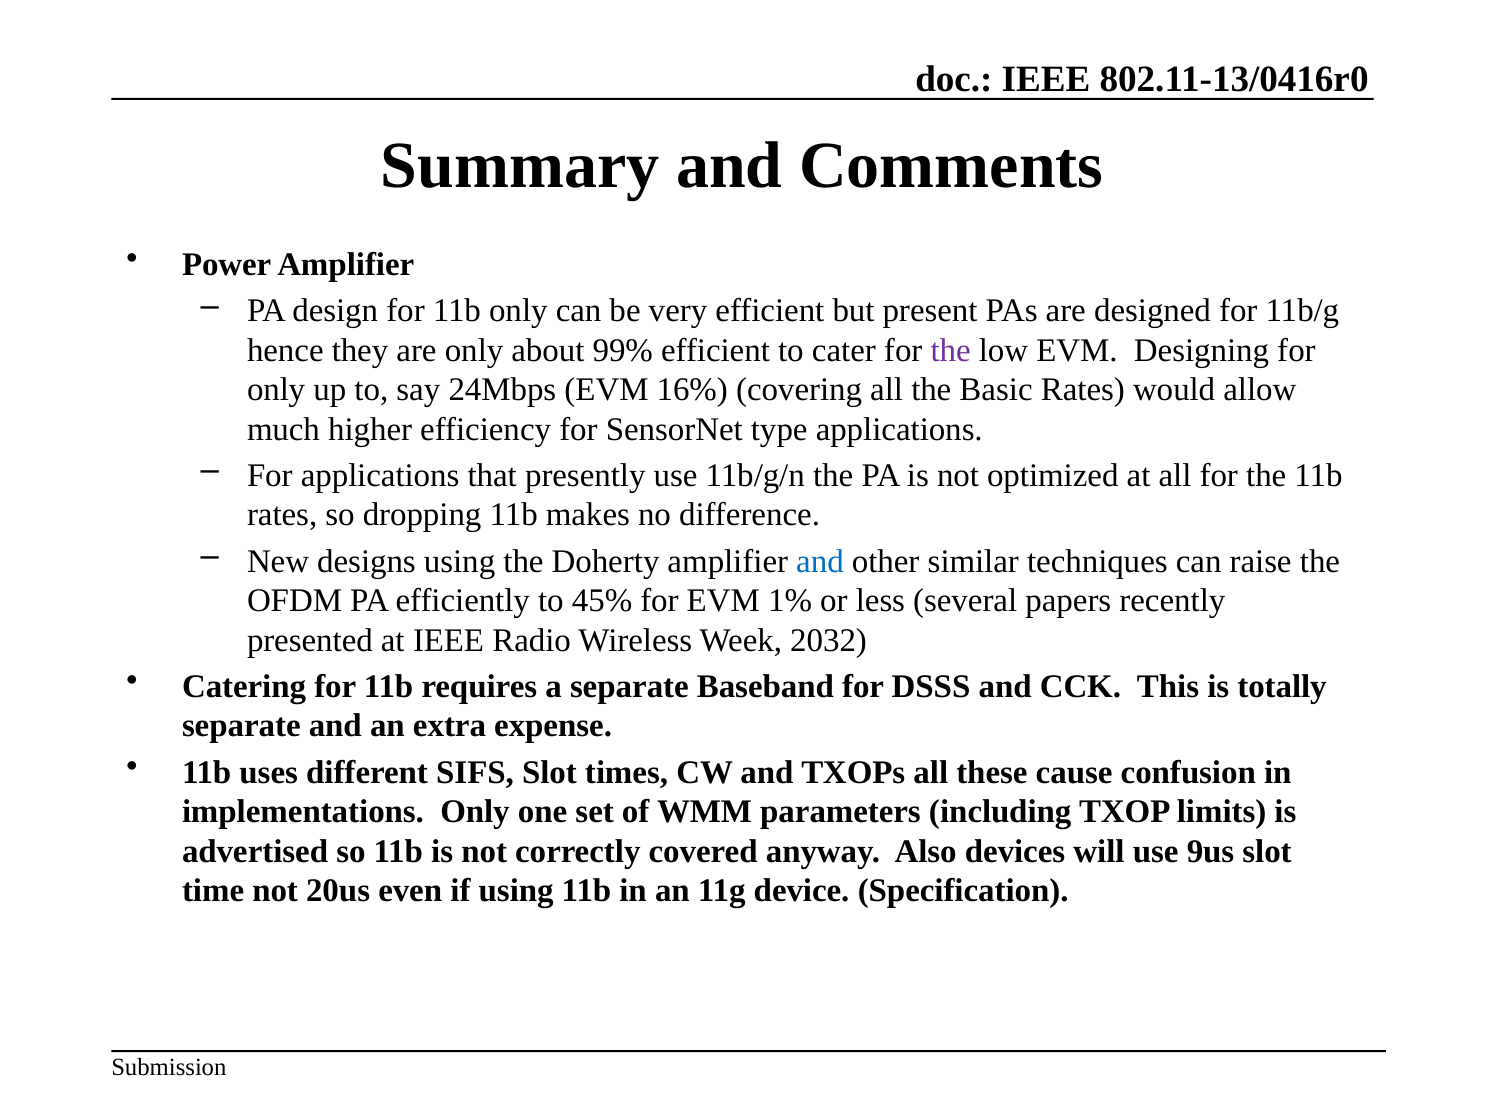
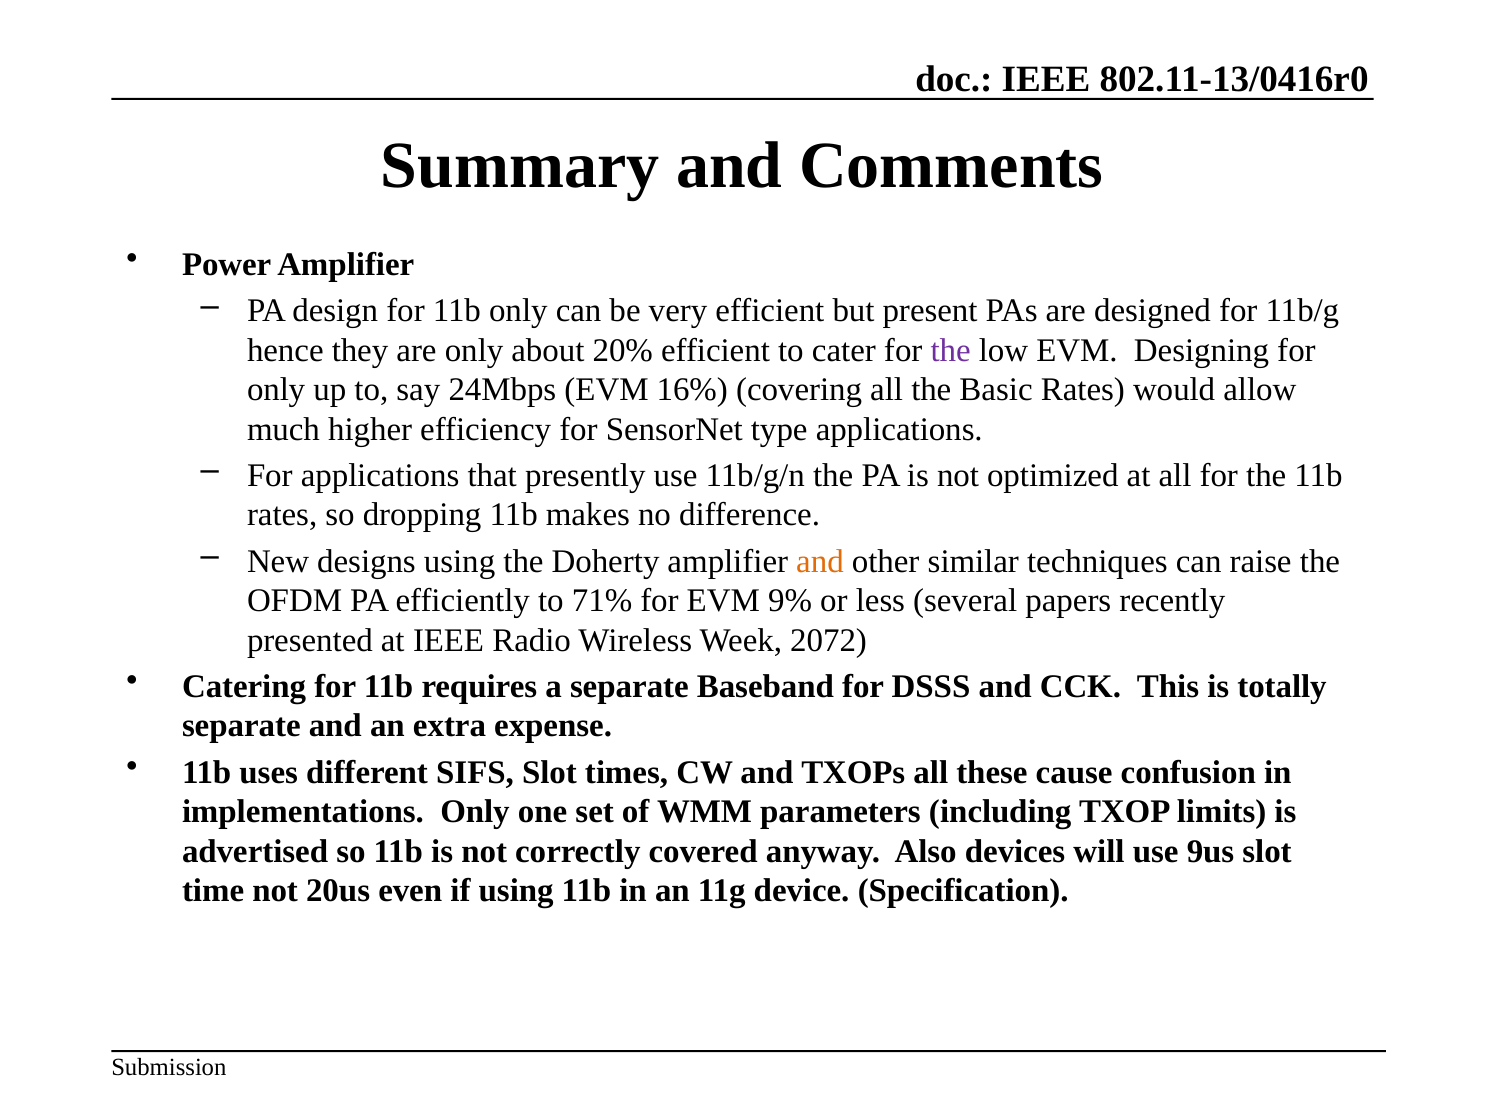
99%: 99% -> 20%
and at (820, 562) colour: blue -> orange
45%: 45% -> 71%
1%: 1% -> 9%
2032: 2032 -> 2072
